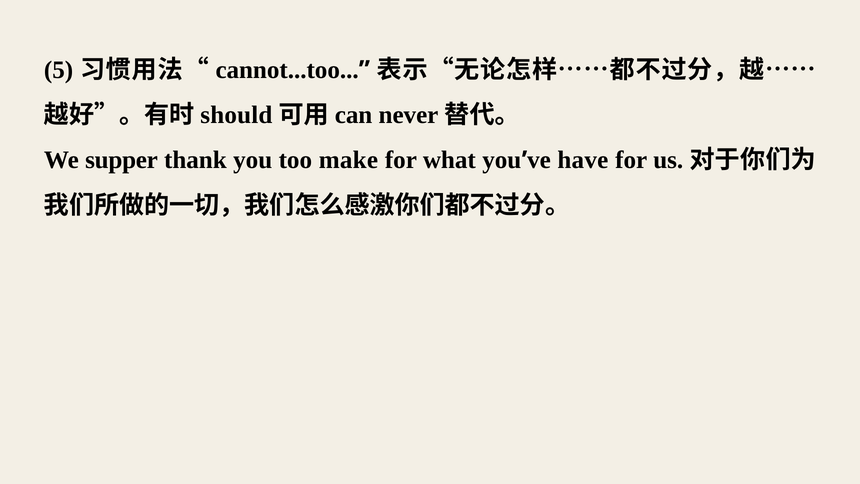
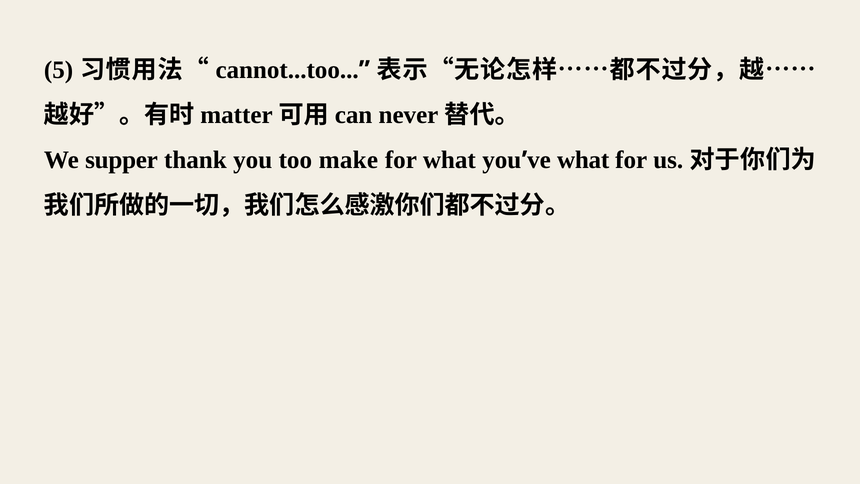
should: should -> matter
have at (583, 160): have -> what
